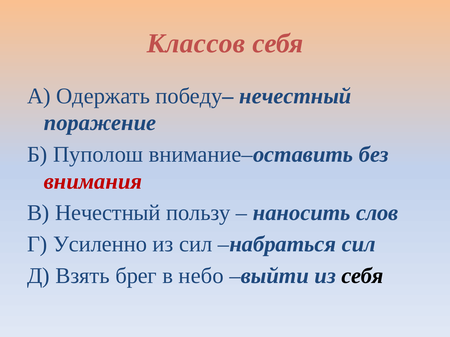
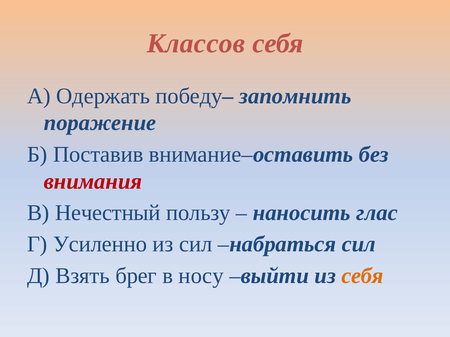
победу– нечестный: нечестный -> запомнить
Пуполош: Пуполош -> Поставив
слов: слов -> глас
небо: небо -> носу
себя at (362, 276) colour: black -> orange
